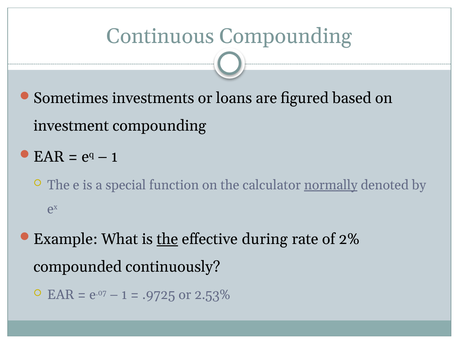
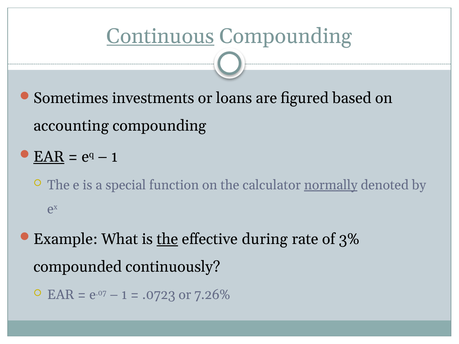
Continuous underline: none -> present
investment: investment -> accounting
EAR at (49, 157) underline: none -> present
2%: 2% -> 3%
.9725: .9725 -> .0723
2.53%: 2.53% -> 7.26%
